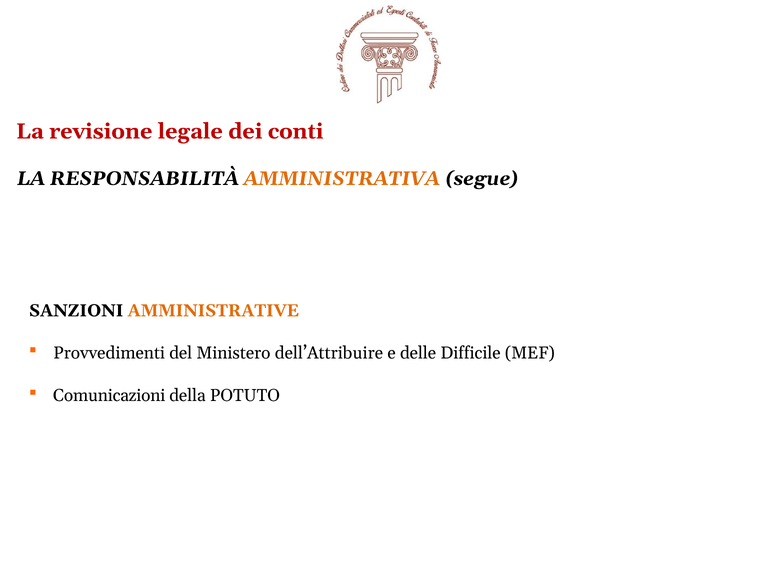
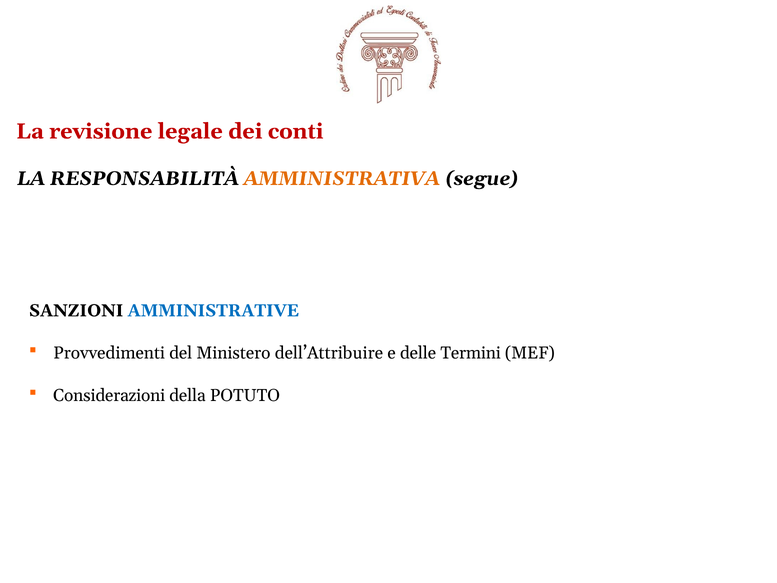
AMMINISTRATIVE colour: orange -> blue
Difficile: Difficile -> Termini
Comunicazioni: Comunicazioni -> Considerazioni
